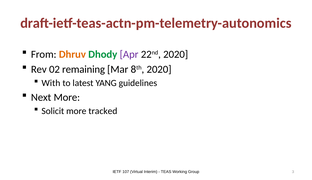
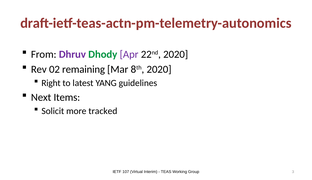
Dhruv colour: orange -> purple
With: With -> Right
Next More: More -> Items
